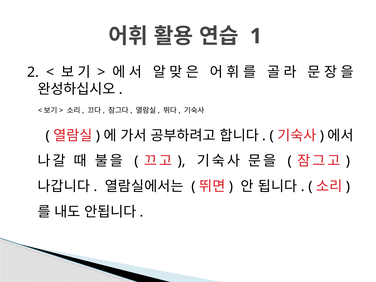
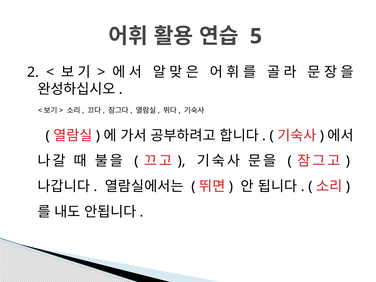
1: 1 -> 5
